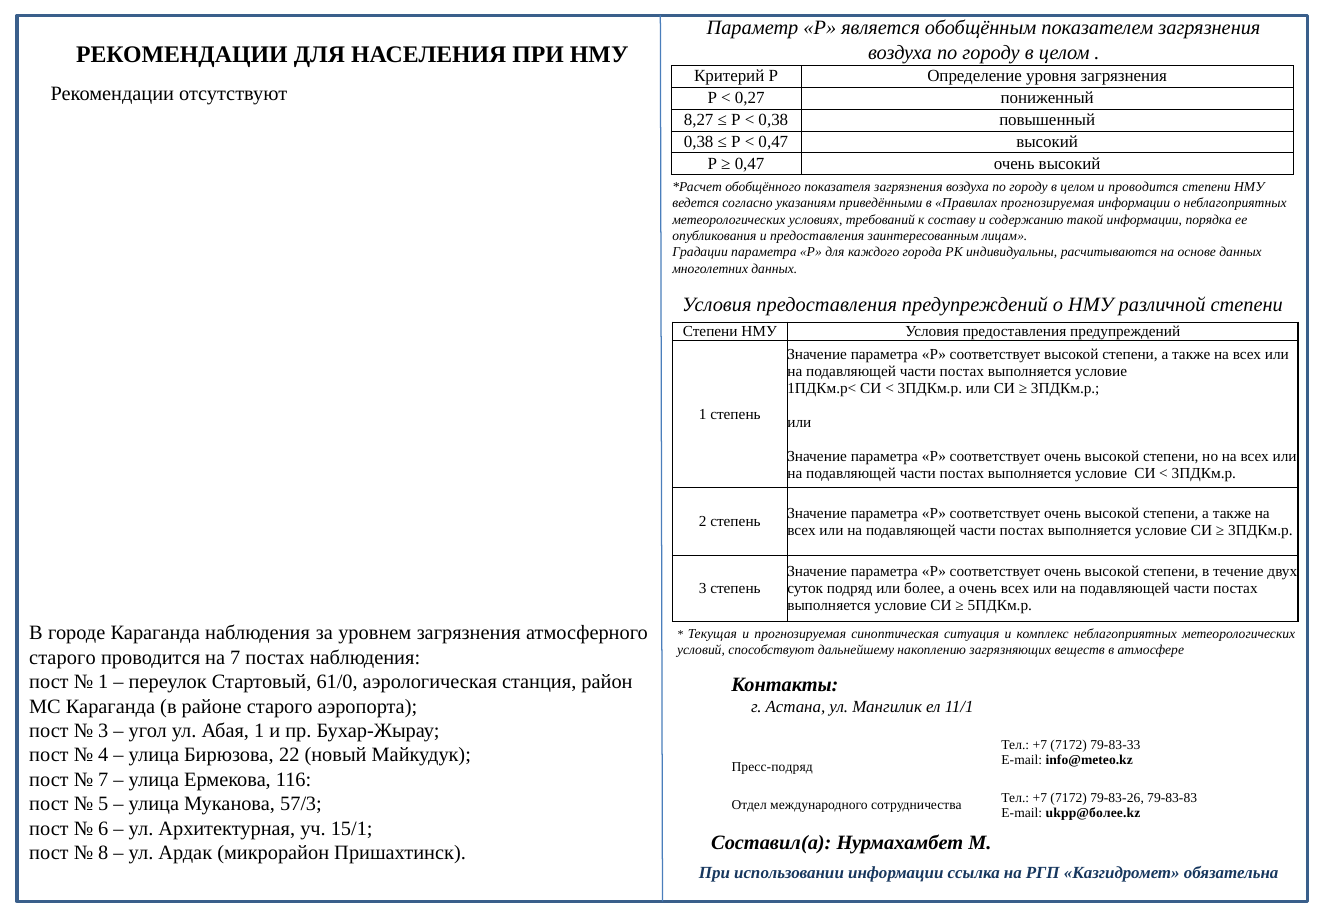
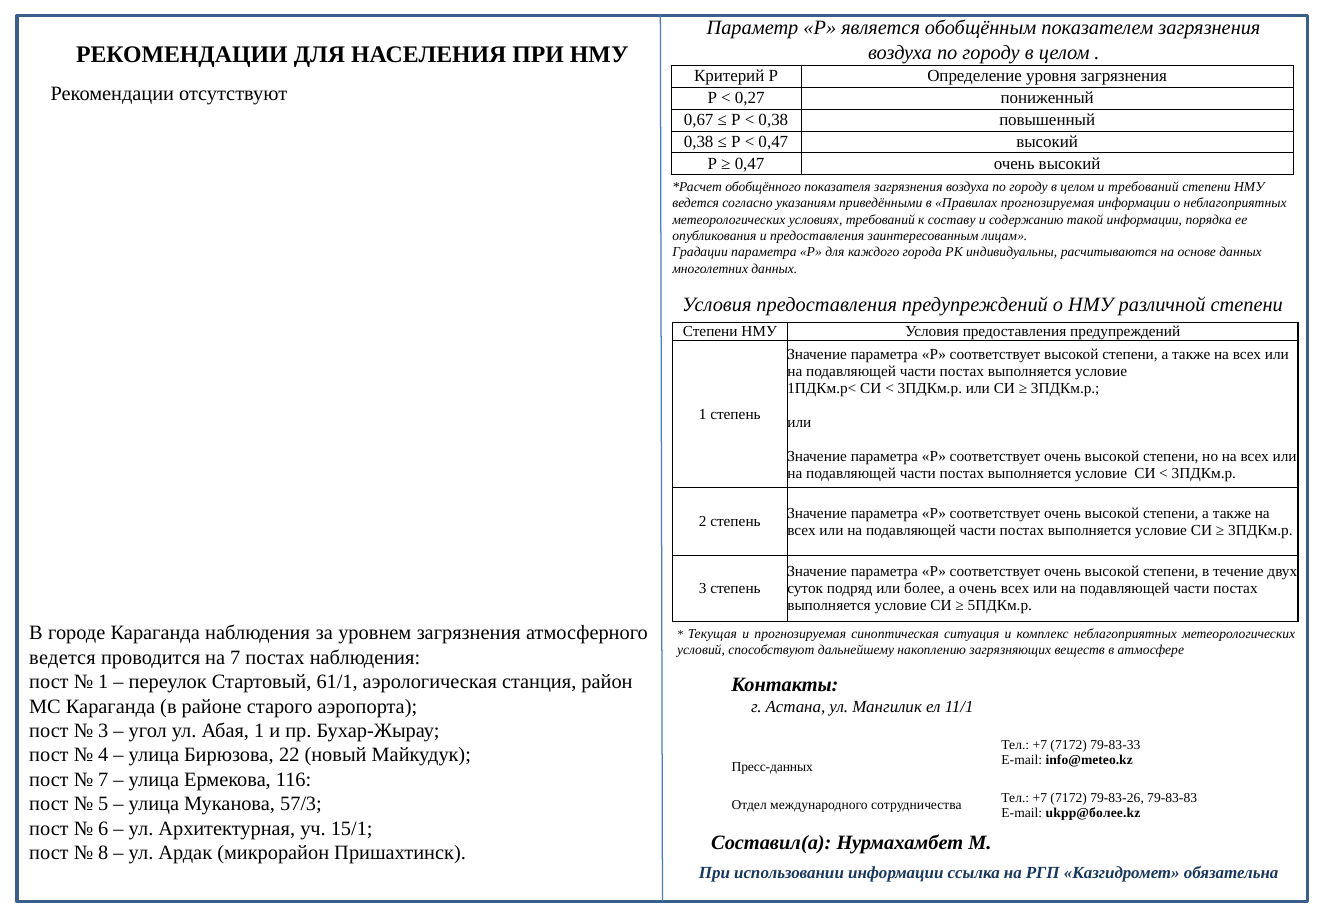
8,27: 8,27 -> 0,67
и проводится: проводится -> требований
старого at (62, 658): старого -> ведется
61/0: 61/0 -> 61/1
Пресс-подряд: Пресс-подряд -> Пресс-данных
